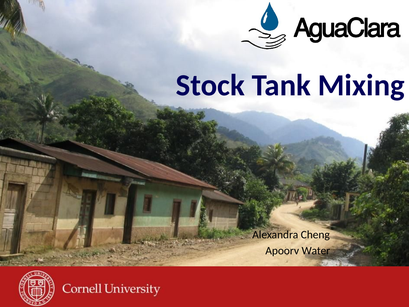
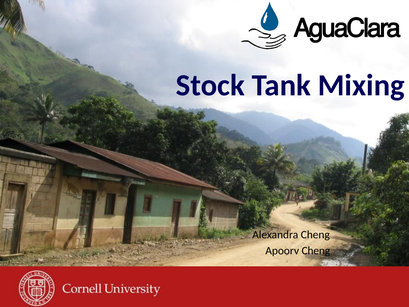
Apoorv Water: Water -> Cheng
